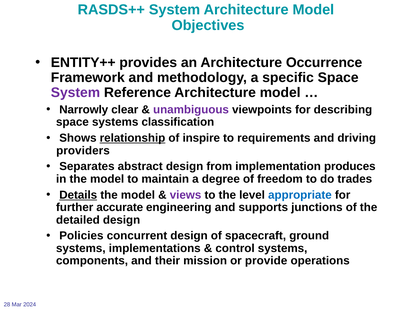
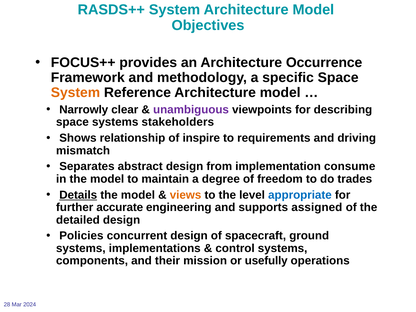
ENTITY++: ENTITY++ -> FOCUS++
System at (75, 92) colour: purple -> orange
classification: classification -> stakeholders
relationship underline: present -> none
providers: providers -> mismatch
produces: produces -> consume
views colour: purple -> orange
junctions: junctions -> assigned
provide: provide -> usefully
